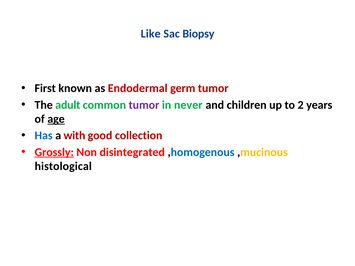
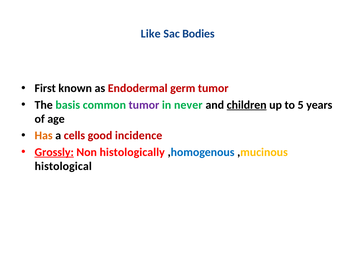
Biopsy: Biopsy -> Bodies
adult: adult -> basis
children underline: none -> present
2: 2 -> 5
age underline: present -> none
Has colour: blue -> orange
with: with -> cells
collection: collection -> incidence
disintegrated: disintegrated -> histologically
